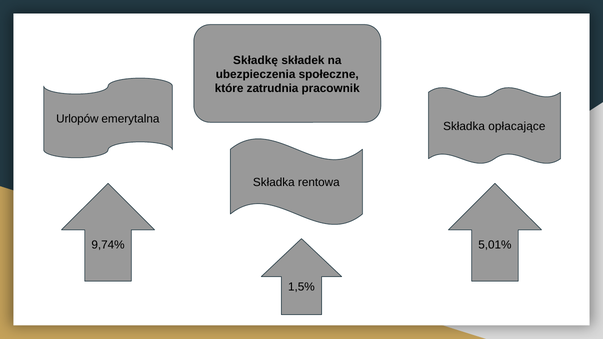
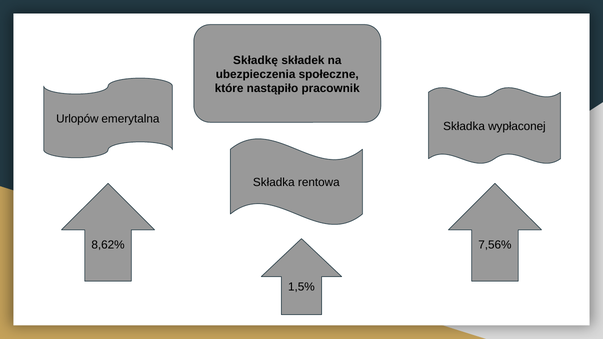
zatrudnia: zatrudnia -> nastąpiło
opłacające: opłacające -> wypłaconej
9,74%: 9,74% -> 8,62%
5,01%: 5,01% -> 7,56%
